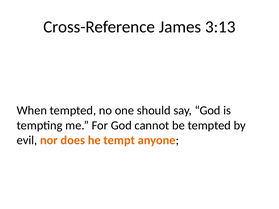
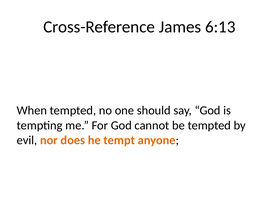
3:13: 3:13 -> 6:13
